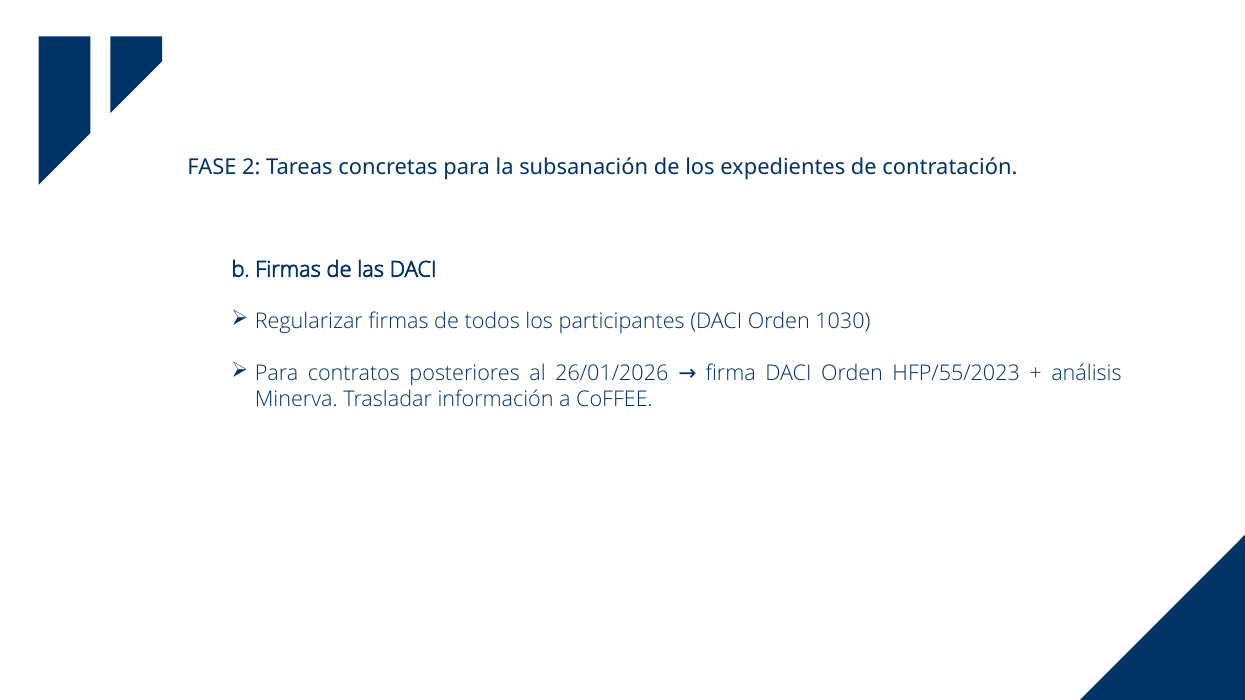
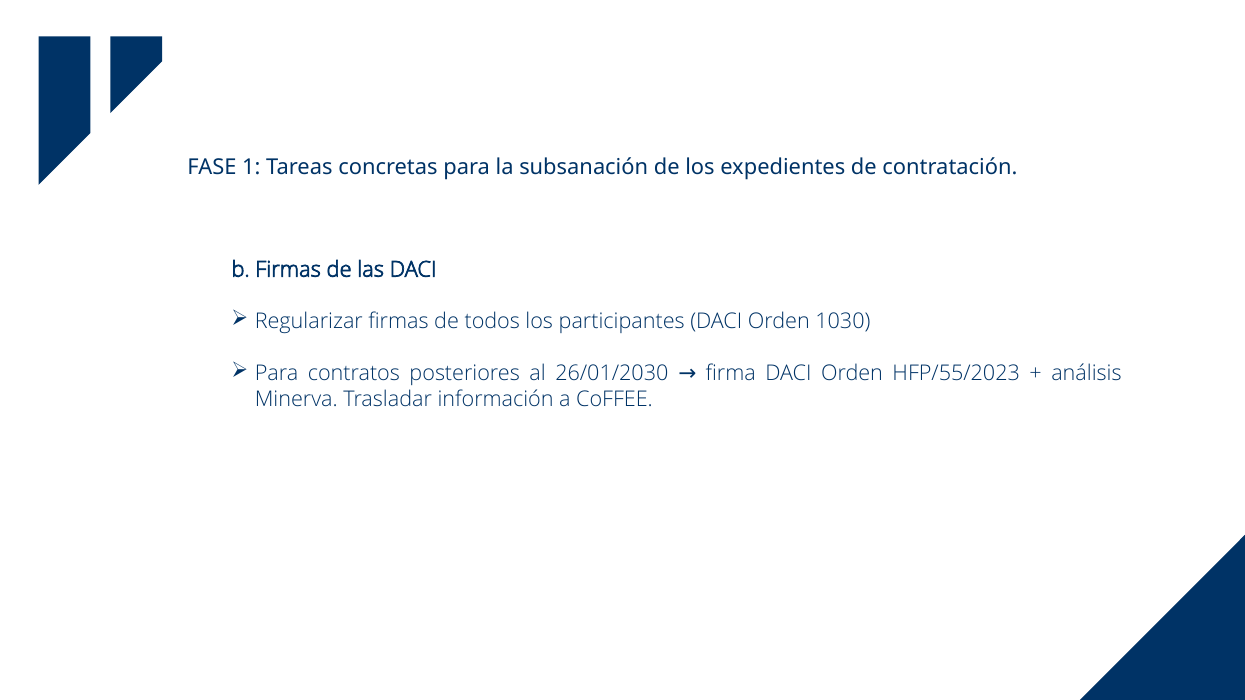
2: 2 -> 1
26/01/2026: 26/01/2026 -> 26/01/2030
